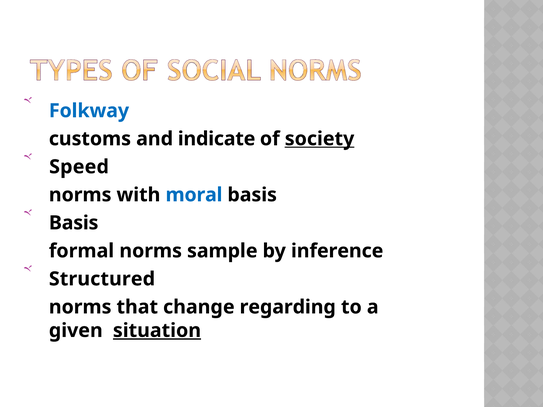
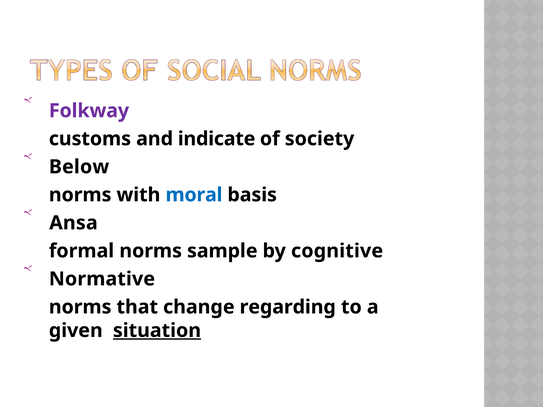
Folkway colour: blue -> purple
society underline: present -> none
Speed: Speed -> Below
Basis at (74, 223): Basis -> Ansa
inference: inference -> cognitive
Structured: Structured -> Normative
